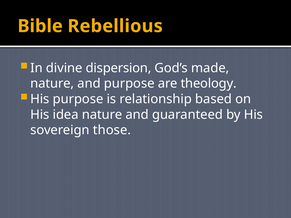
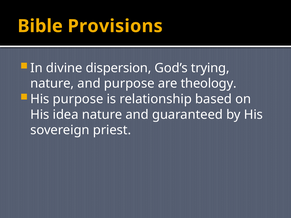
Rebellious: Rebellious -> Provisions
made: made -> trying
those: those -> priest
